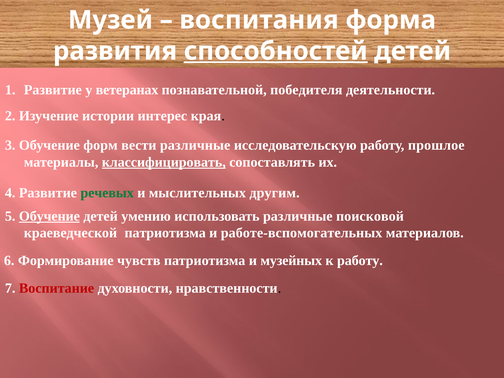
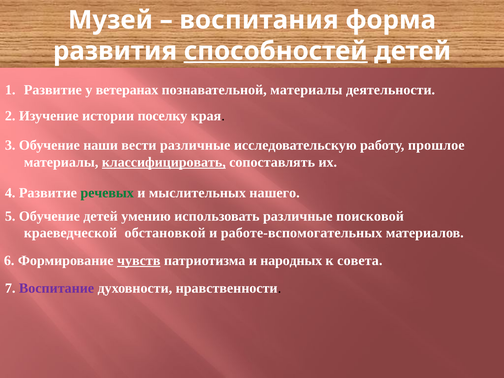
познавательной победителя: победителя -> материалы
интерес: интерес -> поселку
форм: форм -> наши
другим: другим -> нашего
Обучение at (49, 216) underline: present -> none
краеведческой патриотизма: патриотизма -> обстановкой
чувств underline: none -> present
музейных: музейных -> народных
к работу: работу -> совета
Воспитание colour: red -> purple
